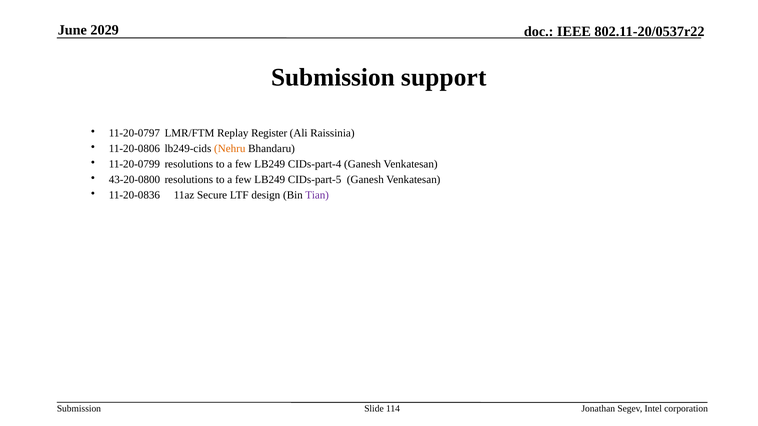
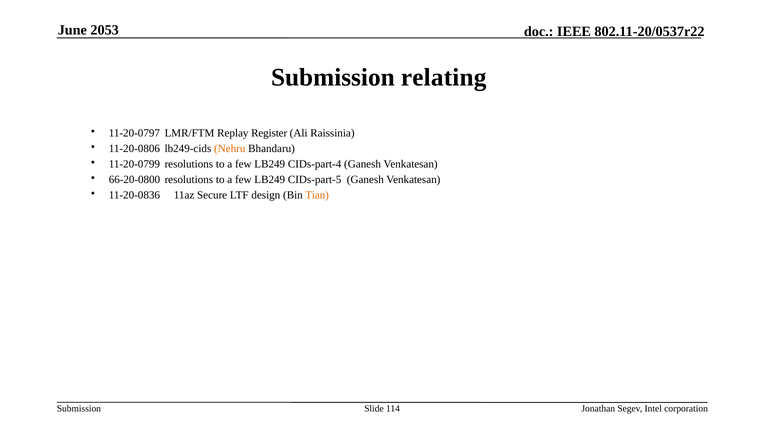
2029: 2029 -> 2053
support: support -> relating
43-20-0800: 43-20-0800 -> 66-20-0800
Tian colour: purple -> orange
